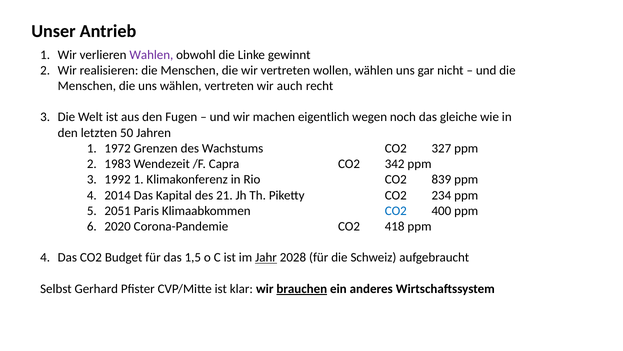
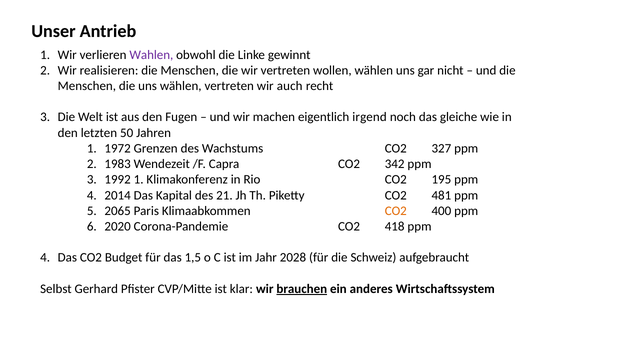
wegen: wegen -> irgend
839: 839 -> 195
234: 234 -> 481
2051: 2051 -> 2065
CO2 at (396, 210) colour: blue -> orange
Jahr underline: present -> none
